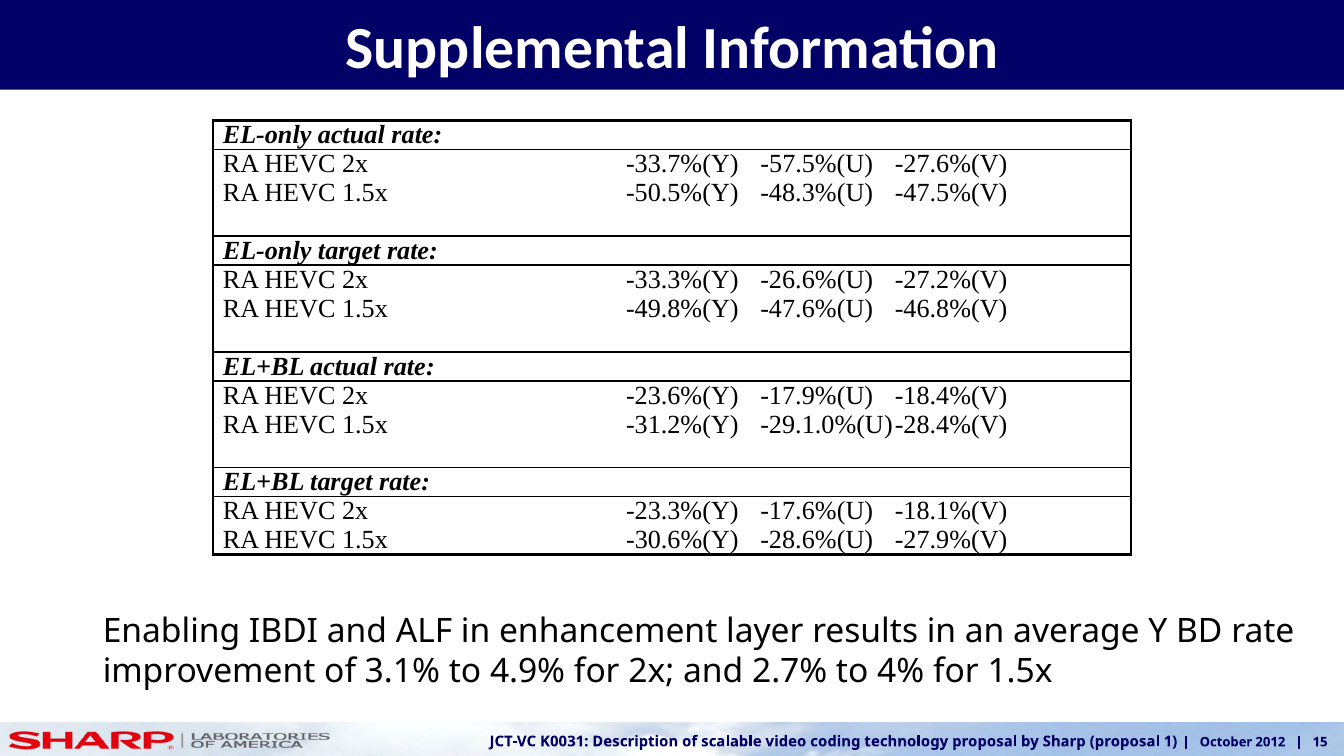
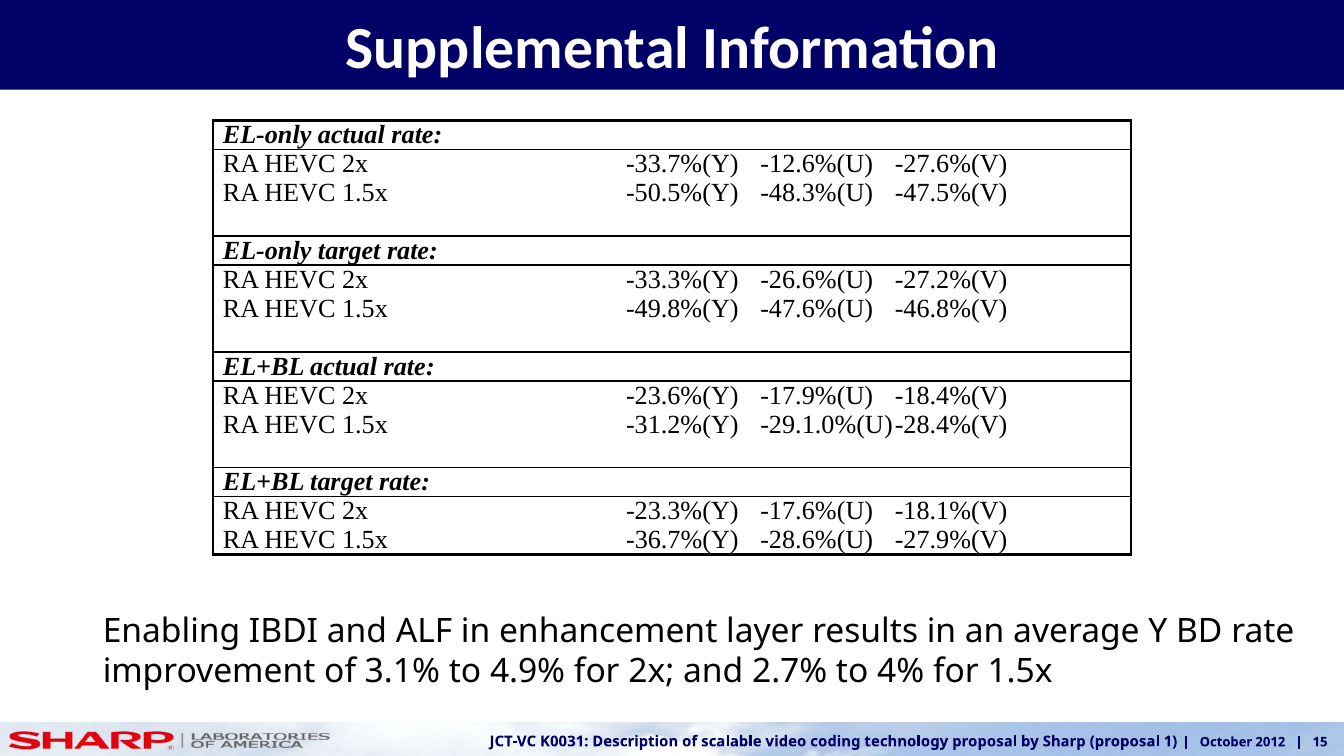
-57.5%(U: -57.5%(U -> -12.6%(U
-30.6%(Y: -30.6%(Y -> -36.7%(Y
